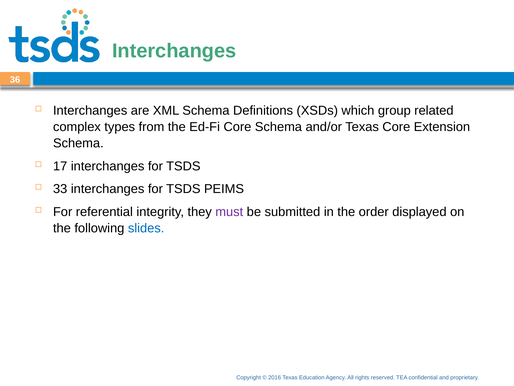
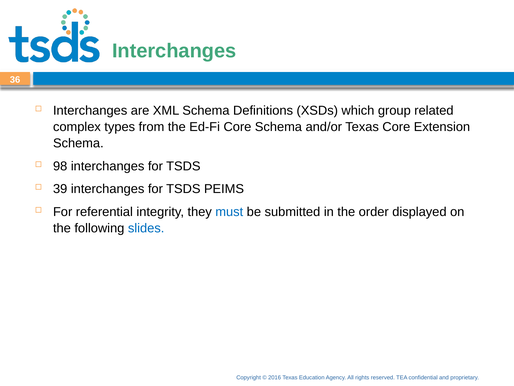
17: 17 -> 98
33: 33 -> 39
must colour: purple -> blue
